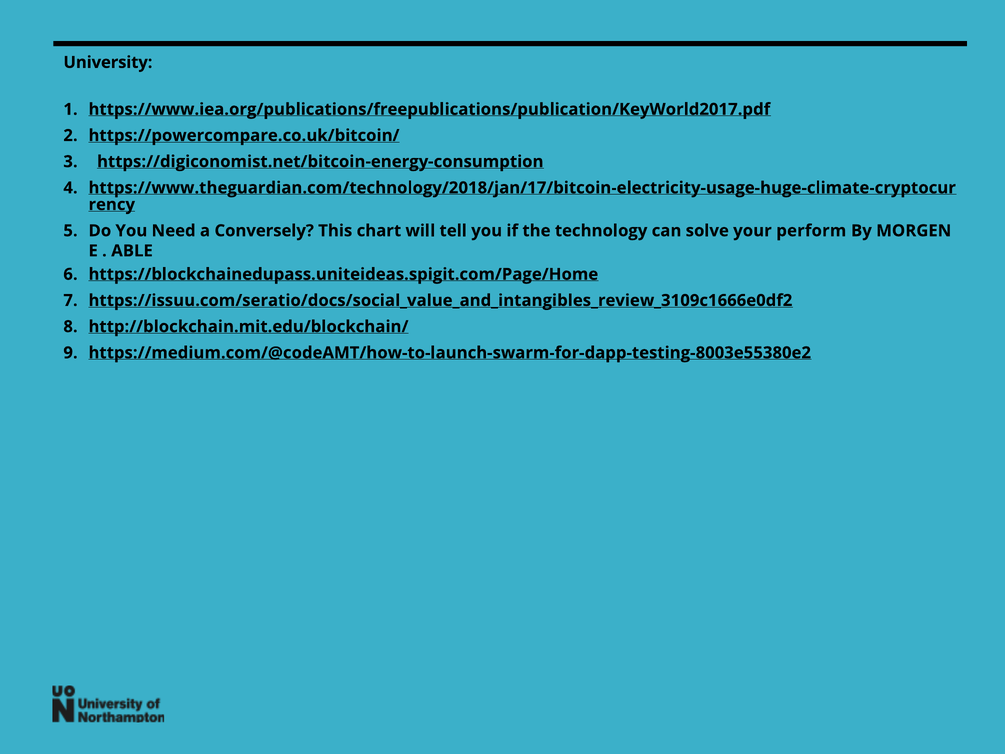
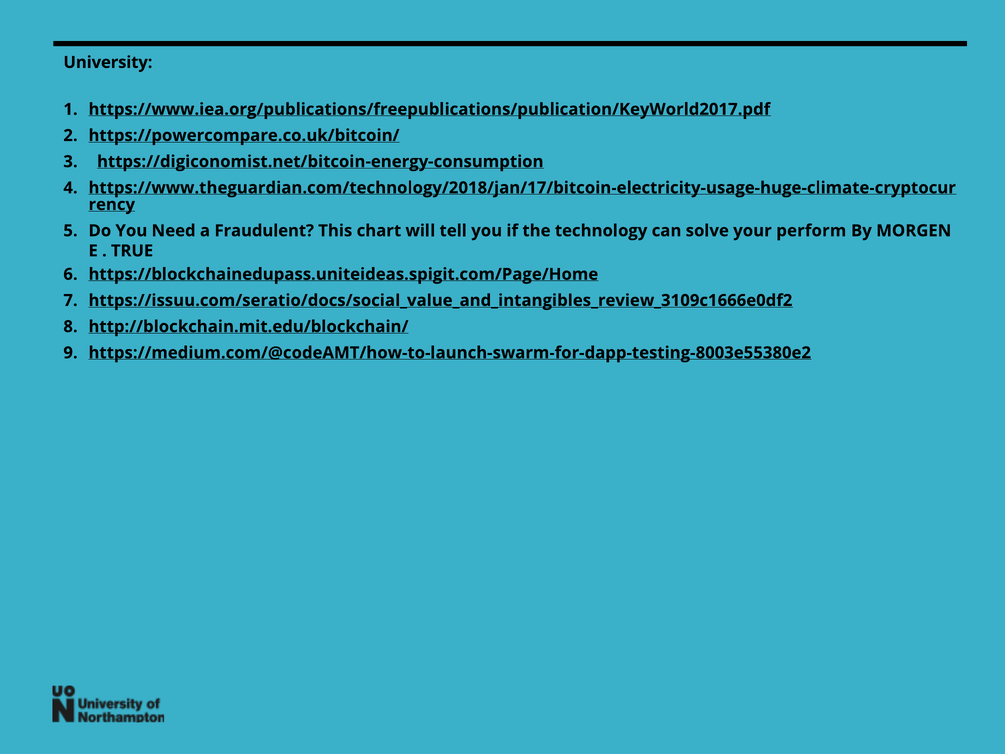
Conversely: Conversely -> Fraudulent
ABLE: ABLE -> TRUE
